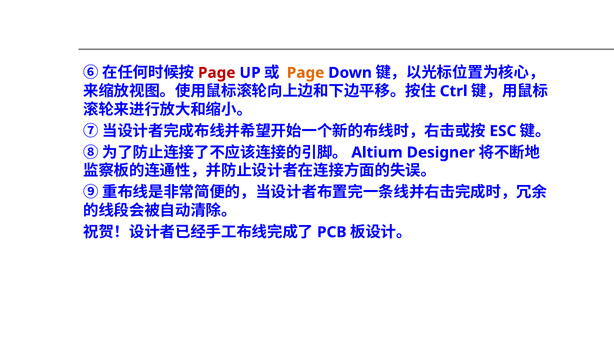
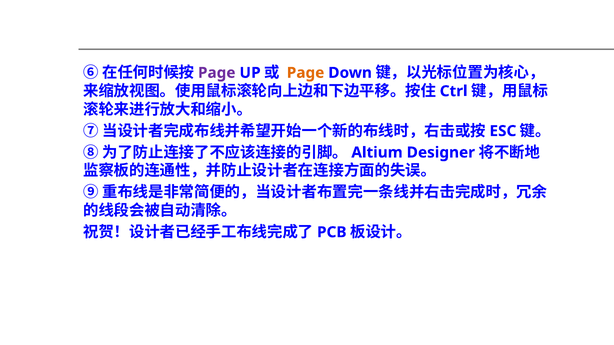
Page at (217, 73) colour: red -> purple
